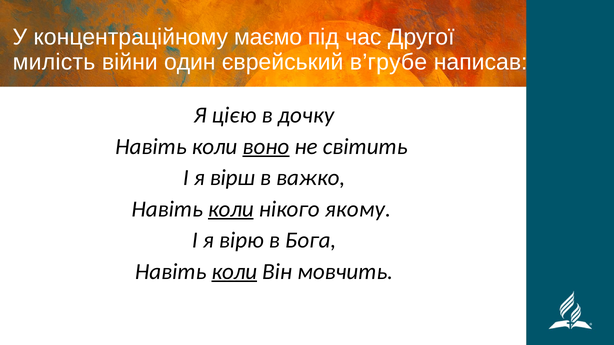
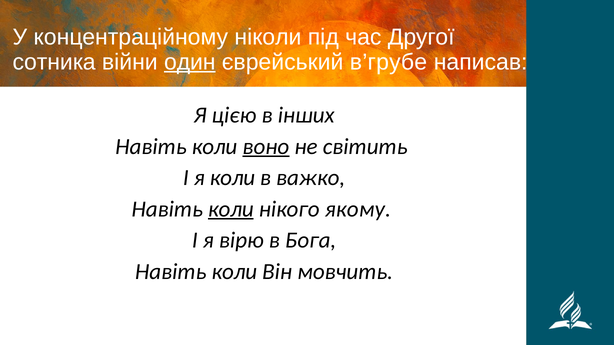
маємо: маємо -> ніколи
милість: милість -> сотника
один underline: none -> present
дочку: дочку -> інших
я вірш: вірш -> коли
коли at (234, 272) underline: present -> none
